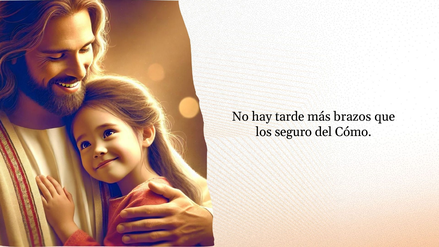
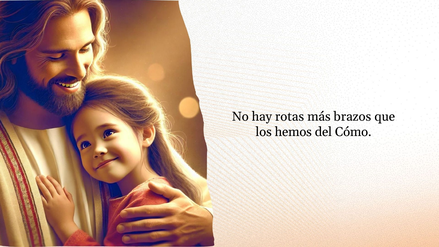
tarde: tarde -> rotas
seguro: seguro -> hemos
